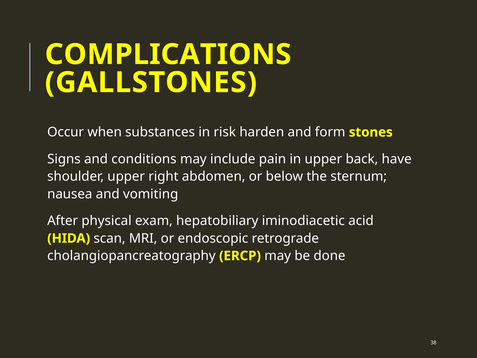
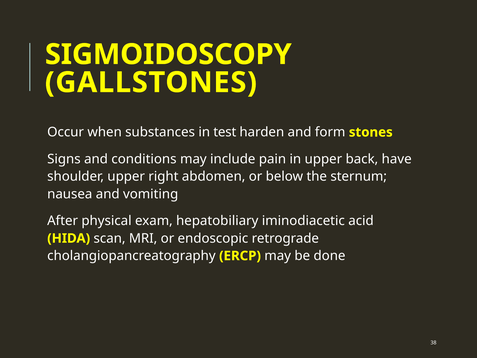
COMPLICATIONS: COMPLICATIONS -> SIGMOIDOSCOPY
risk: risk -> test
